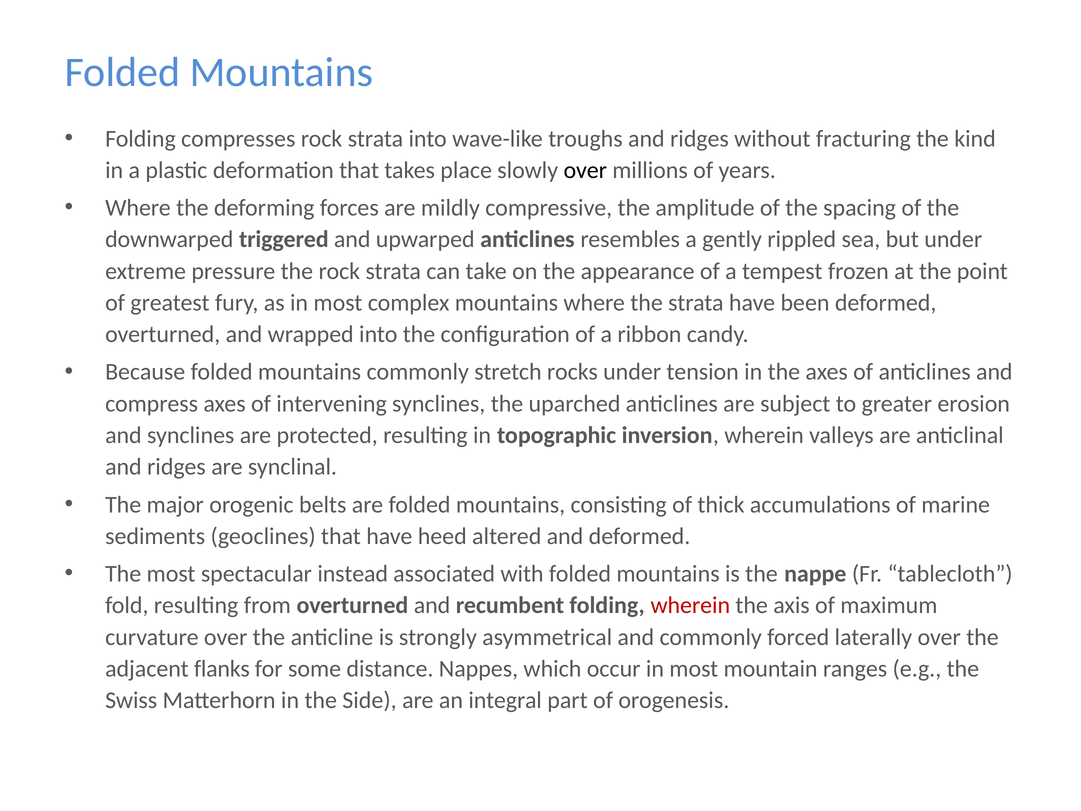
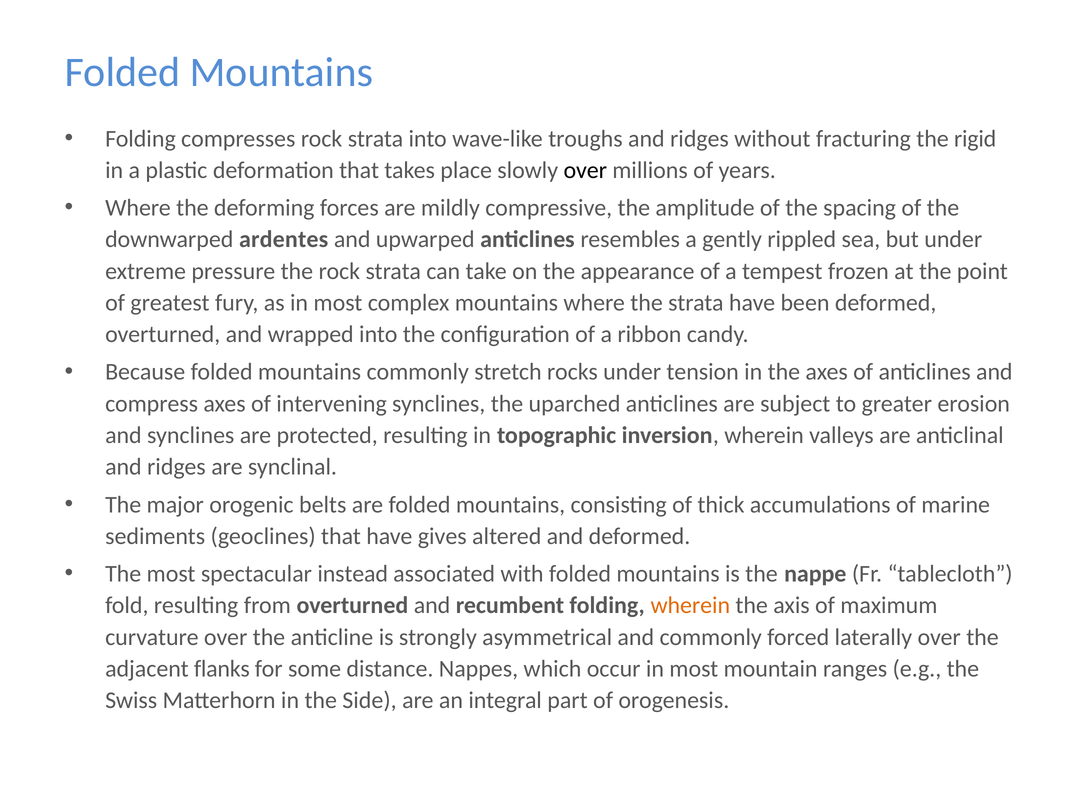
kind: kind -> rigid
triggered: triggered -> ardentes
heed: heed -> gives
wherein at (690, 605) colour: red -> orange
